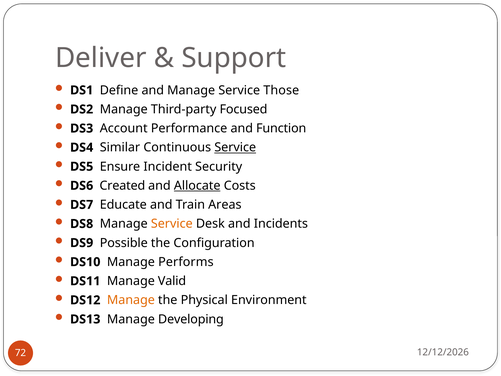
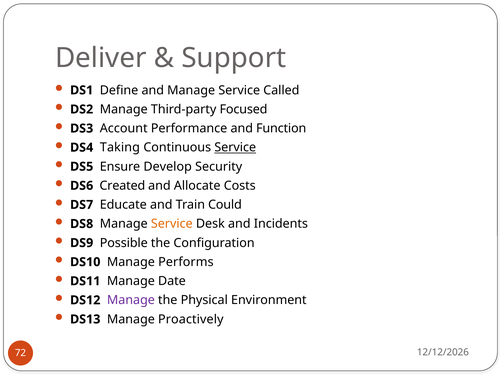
Those: Those -> Called
Similar: Similar -> Taking
Incident: Incident -> Develop
Allocate underline: present -> none
Areas: Areas -> Could
Valid: Valid -> Date
Manage at (131, 300) colour: orange -> purple
Developing: Developing -> Proactively
